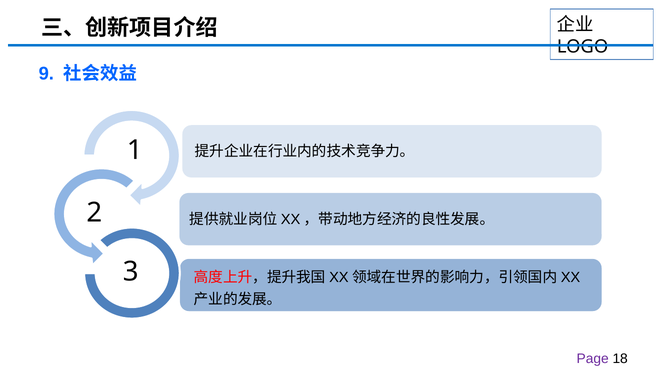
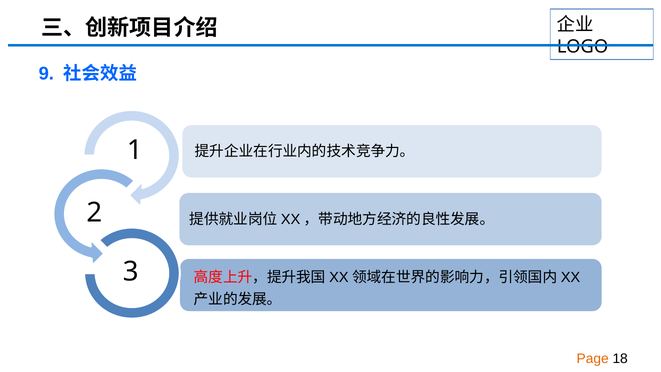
Page colour: purple -> orange
